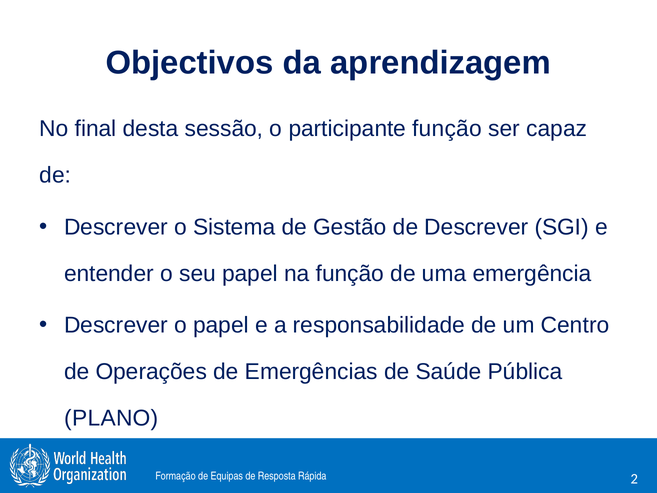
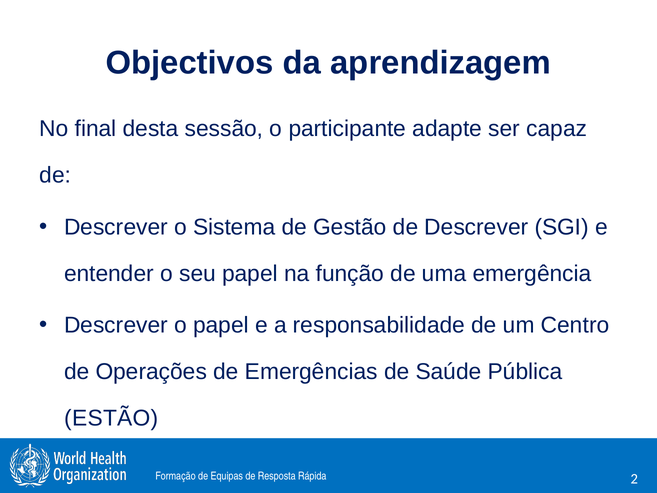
participante função: função -> adapte
PLANO: PLANO -> ESTÃO
